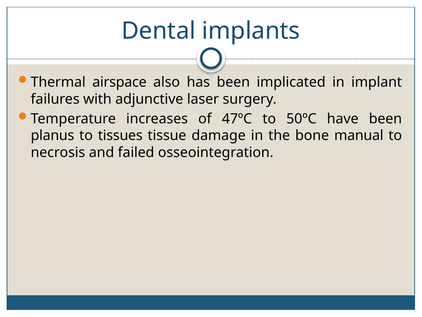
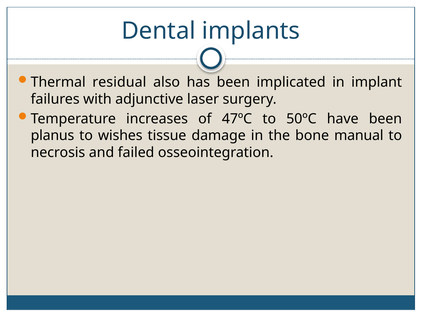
airspace: airspace -> residual
tissues: tissues -> wishes
